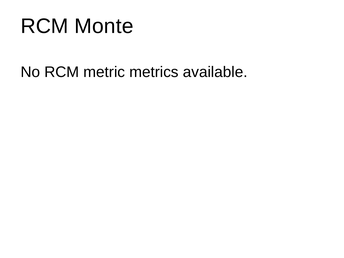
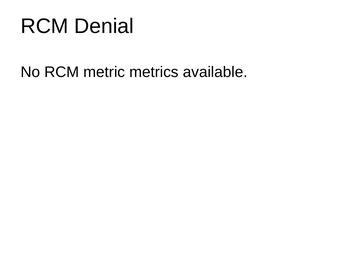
Monte: Monte -> Denial
